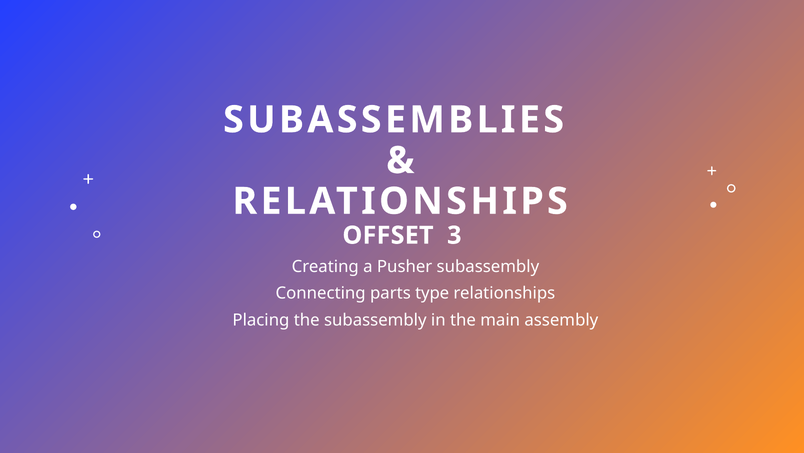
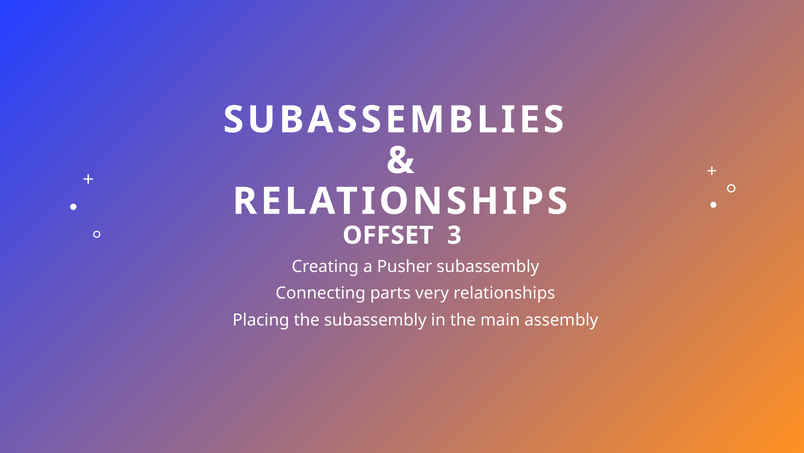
type: type -> very
